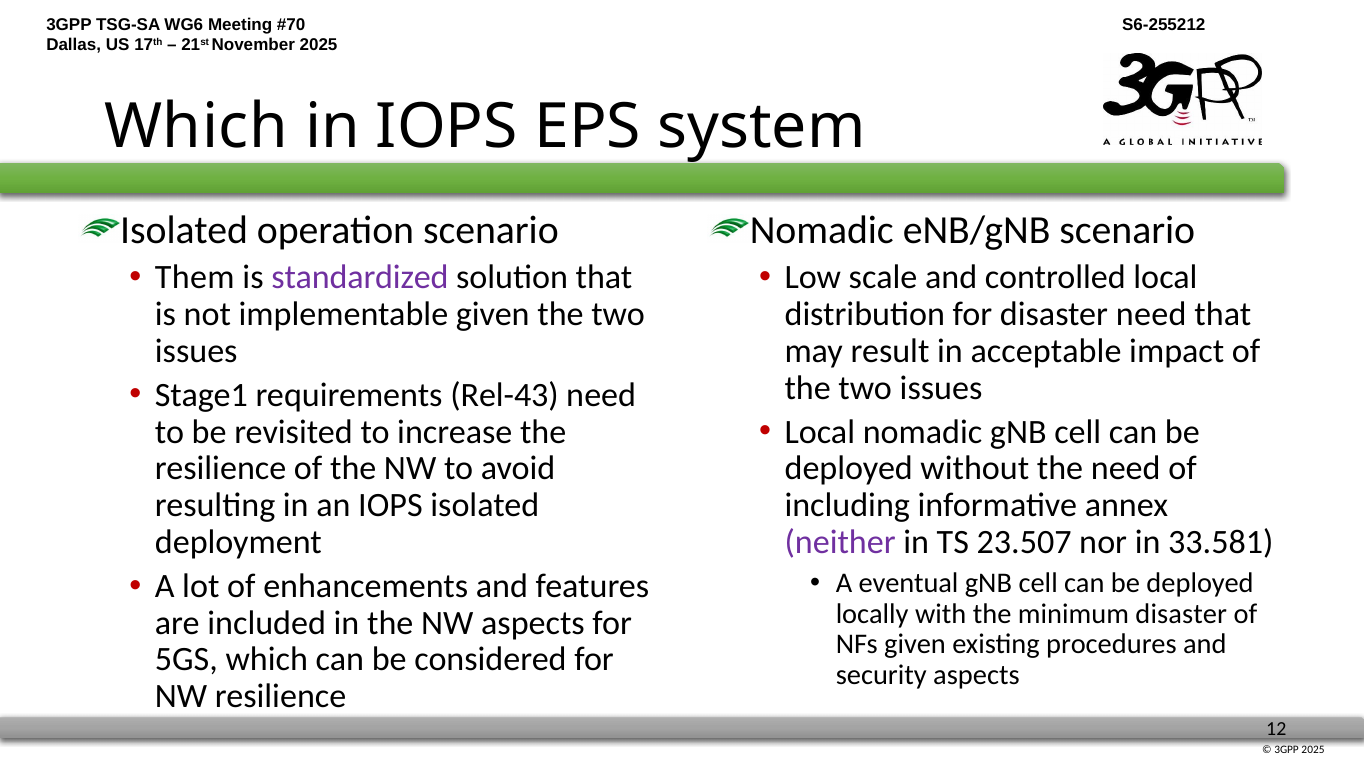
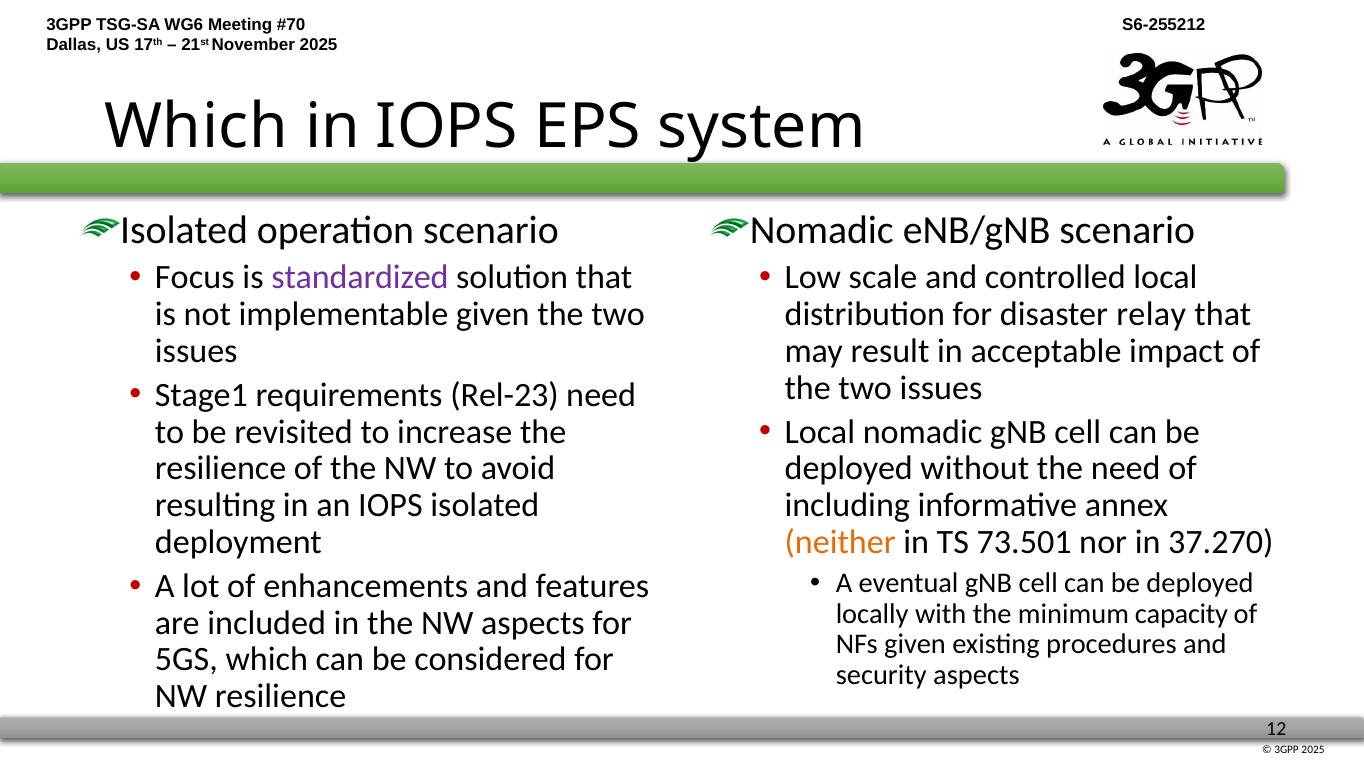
Them: Them -> Focus
disaster need: need -> relay
Rel-43: Rel-43 -> Rel-23
neither colour: purple -> orange
23.507: 23.507 -> 73.501
33.581: 33.581 -> 37.270
minimum disaster: disaster -> capacity
